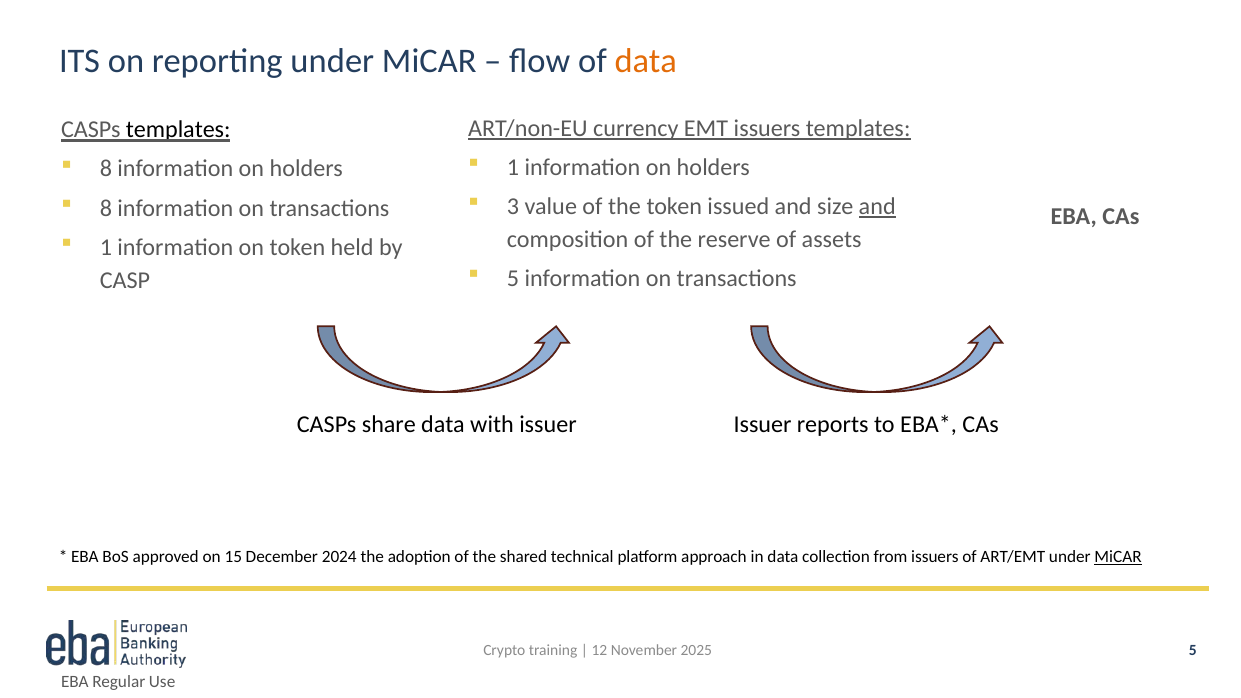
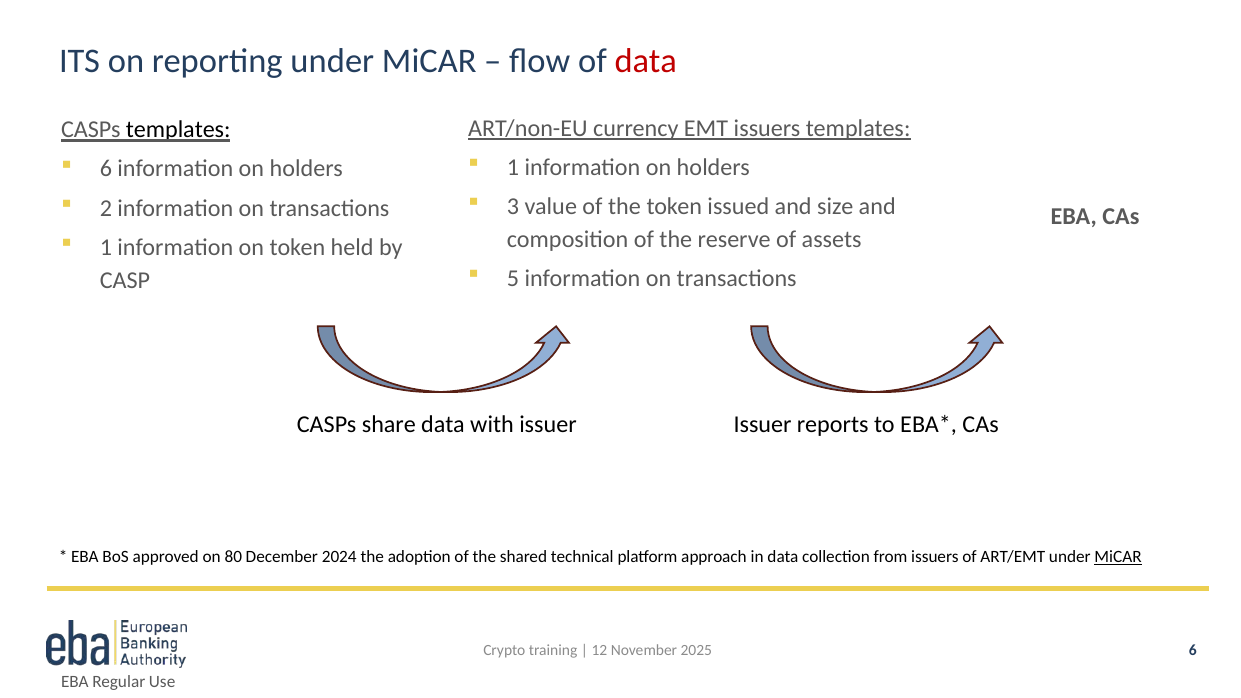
data at (646, 62) colour: orange -> red
8 at (106, 169): 8 -> 6
and at (877, 207) underline: present -> none
8 at (106, 208): 8 -> 2
15: 15 -> 80
2025 5: 5 -> 6
